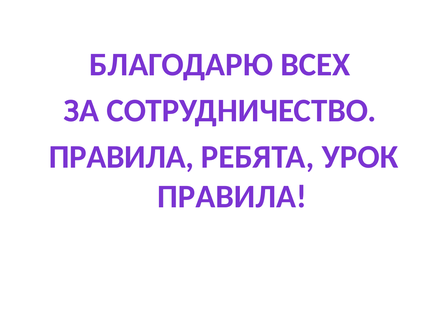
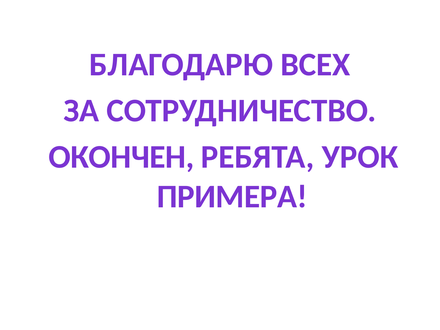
ПРАВИЛА at (121, 157): ПРАВИЛА -> ОКОНЧЕН
ПРАВИЛА at (232, 197): ПРАВИЛА -> ПРИМЕРА
